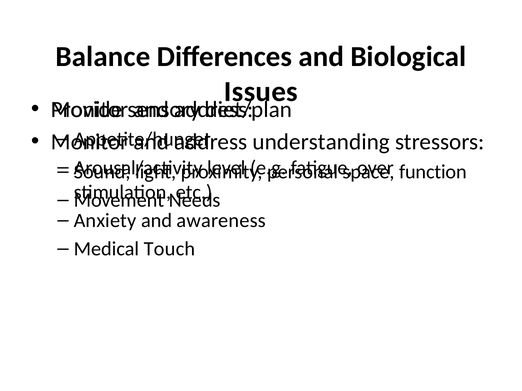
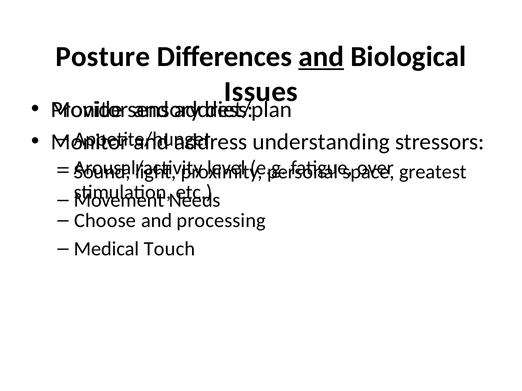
Balance: Balance -> Posture
and at (321, 57) underline: none -> present
function: function -> greatest
Anxiety: Anxiety -> Choose
awareness: awareness -> processing
